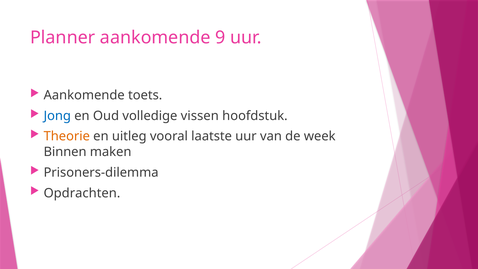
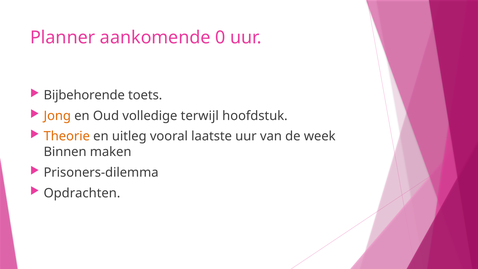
9: 9 -> 0
Aankomende at (84, 95): Aankomende -> Bijbehorende
Jong colour: blue -> orange
vissen: vissen -> terwijl
